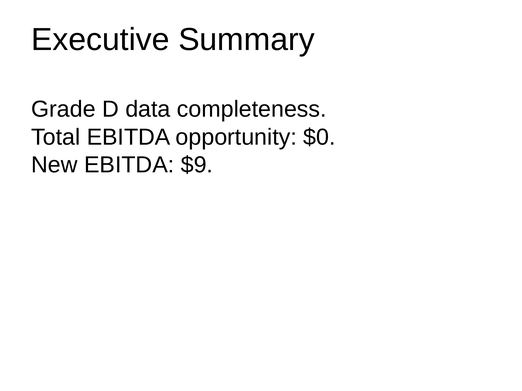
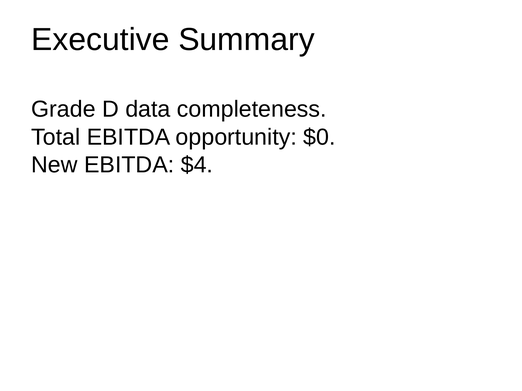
$9: $9 -> $4
